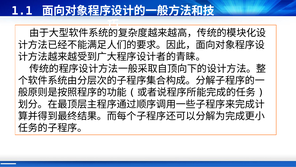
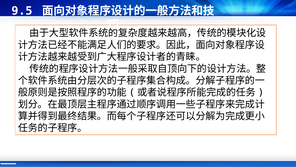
1.1: 1.1 -> 9.5
